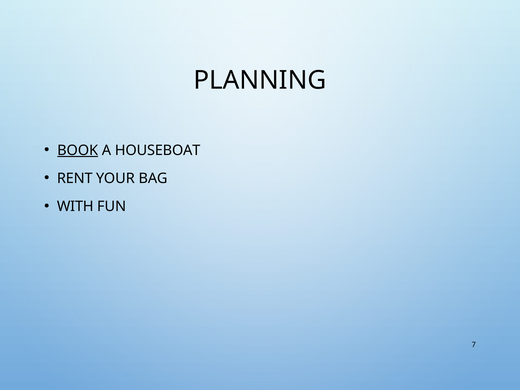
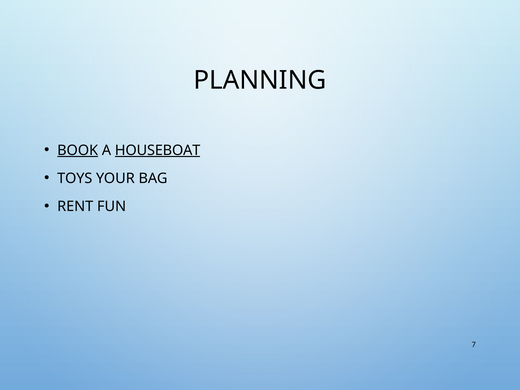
HOUSEBOAT underline: none -> present
RENT: RENT -> TOYS
WITH: WITH -> RENT
